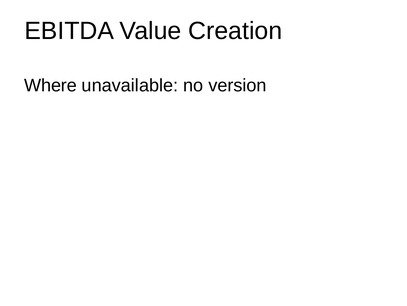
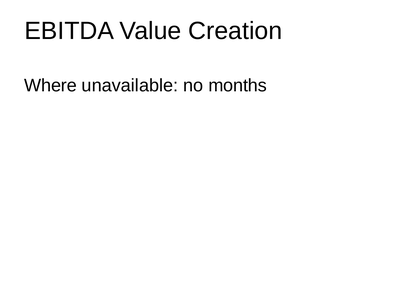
version: version -> months
